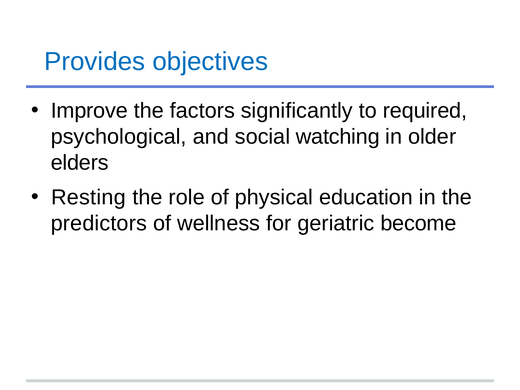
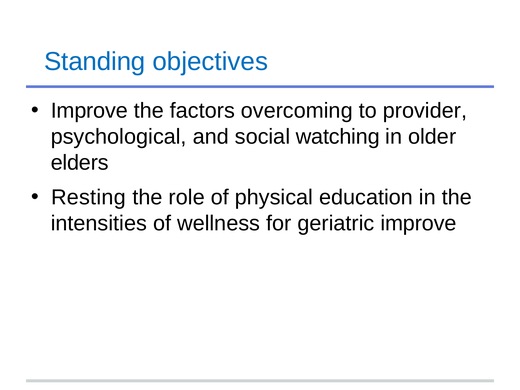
Provides: Provides -> Standing
significantly: significantly -> overcoming
required: required -> provider
predictors: predictors -> intensities
geriatric become: become -> improve
